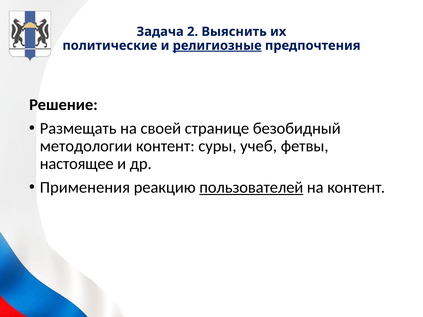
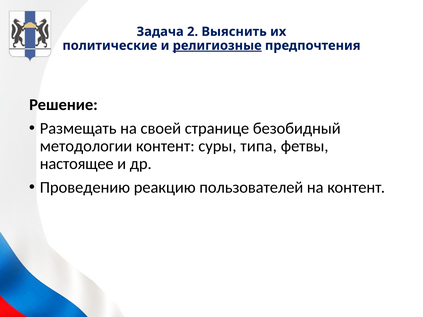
учеб: учеб -> типа
Применения: Применения -> Проведению
пользователей underline: present -> none
